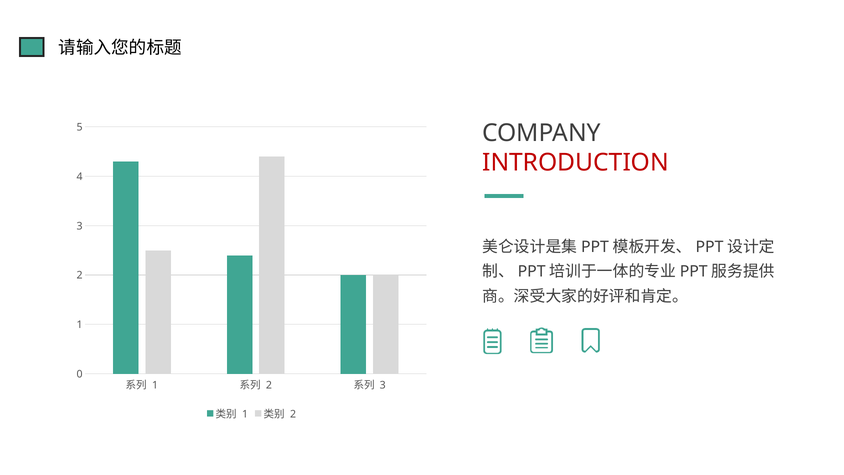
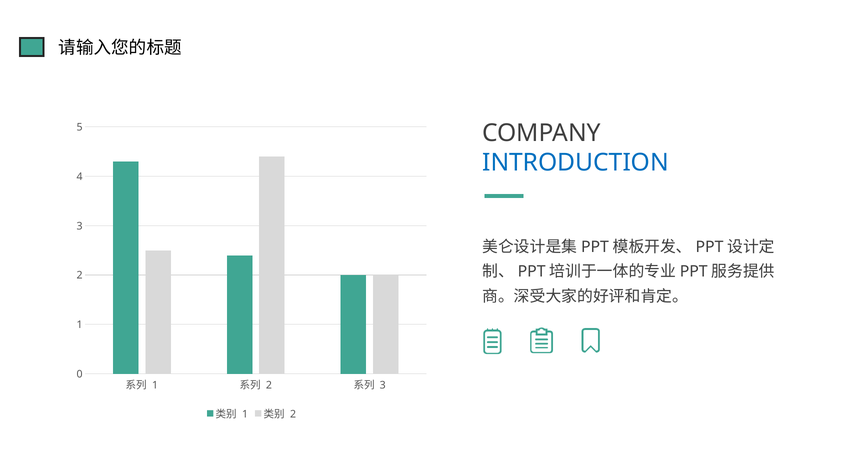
INTRODUCTION colour: red -> blue
